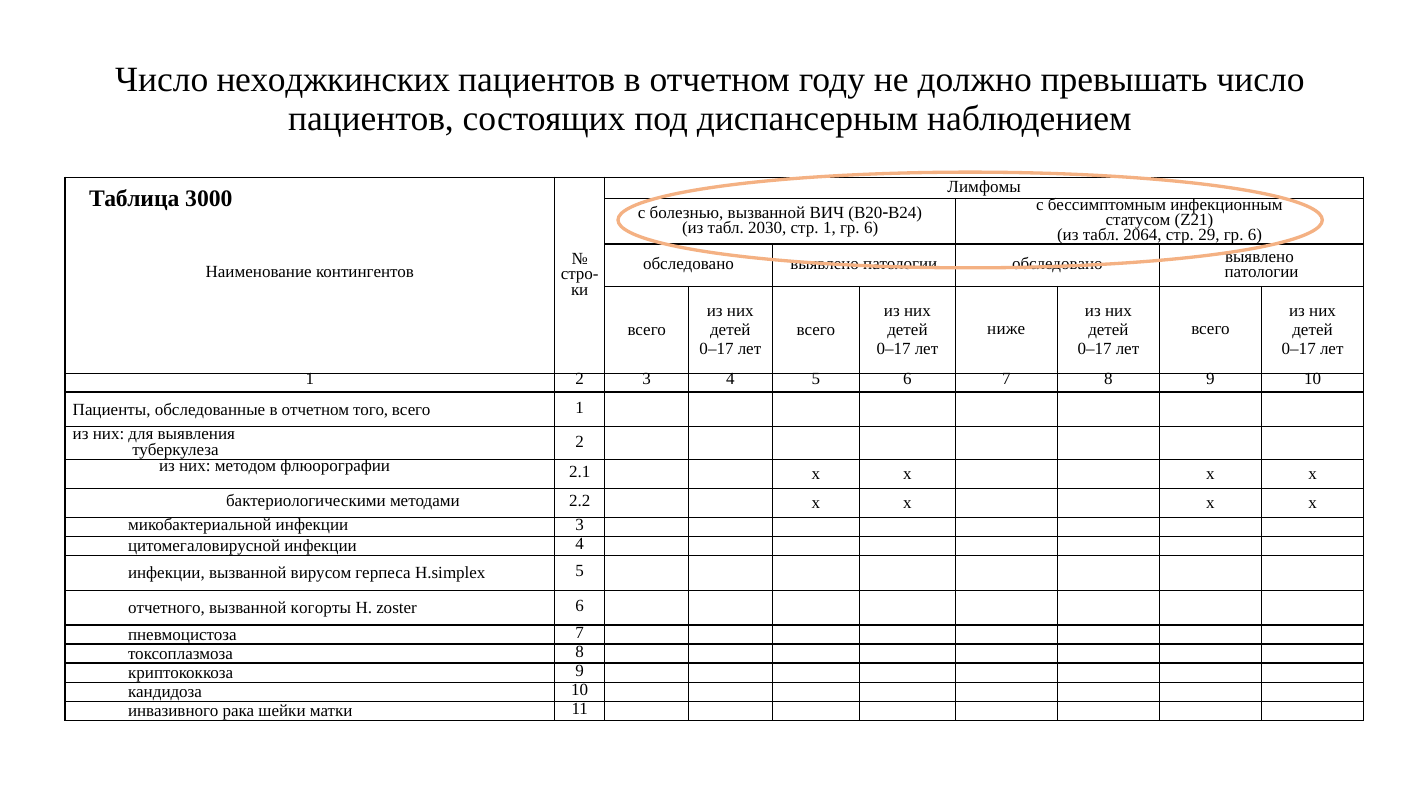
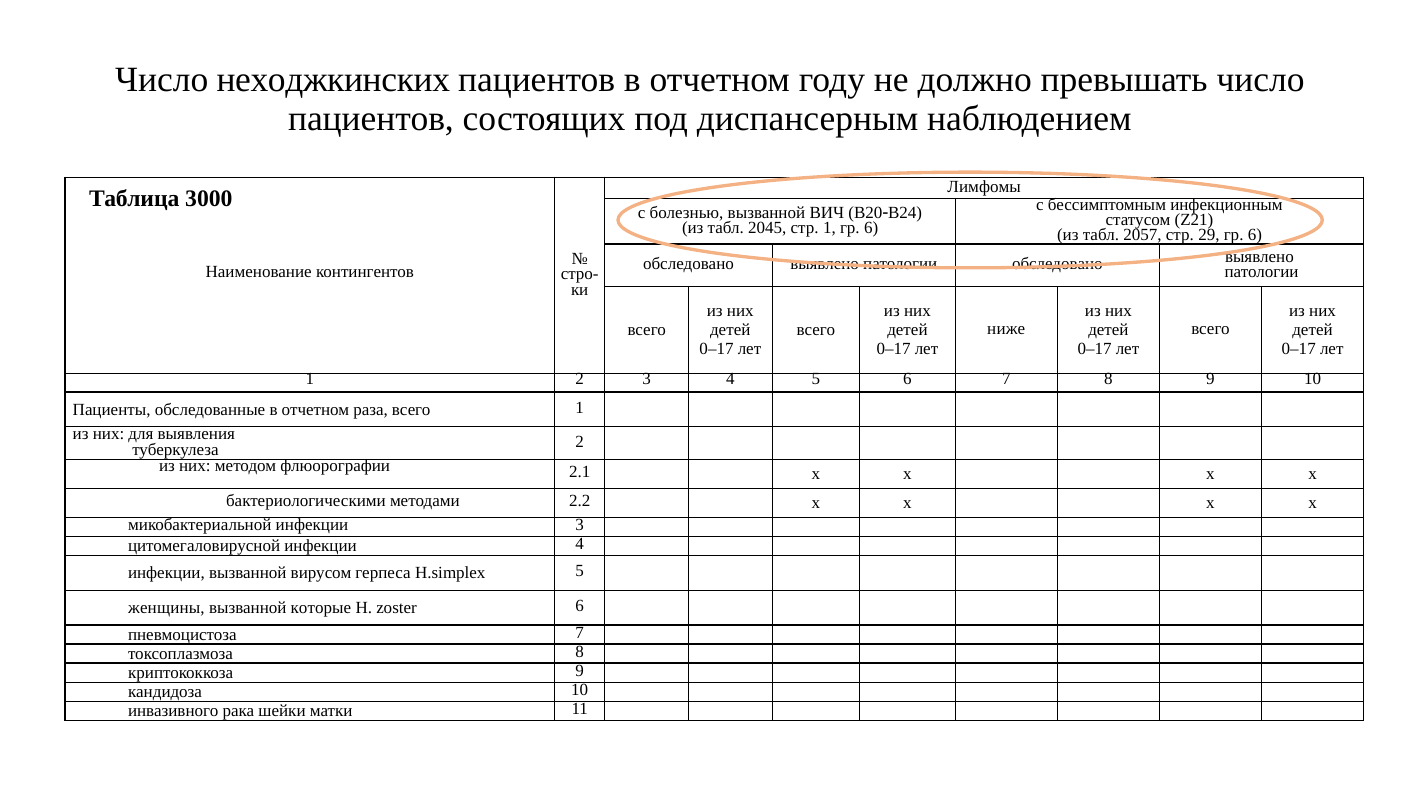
2030: 2030 -> 2045
2064: 2064 -> 2057
того: того -> раза
отчетного: отчетного -> женщины
когорты: когорты -> которые
